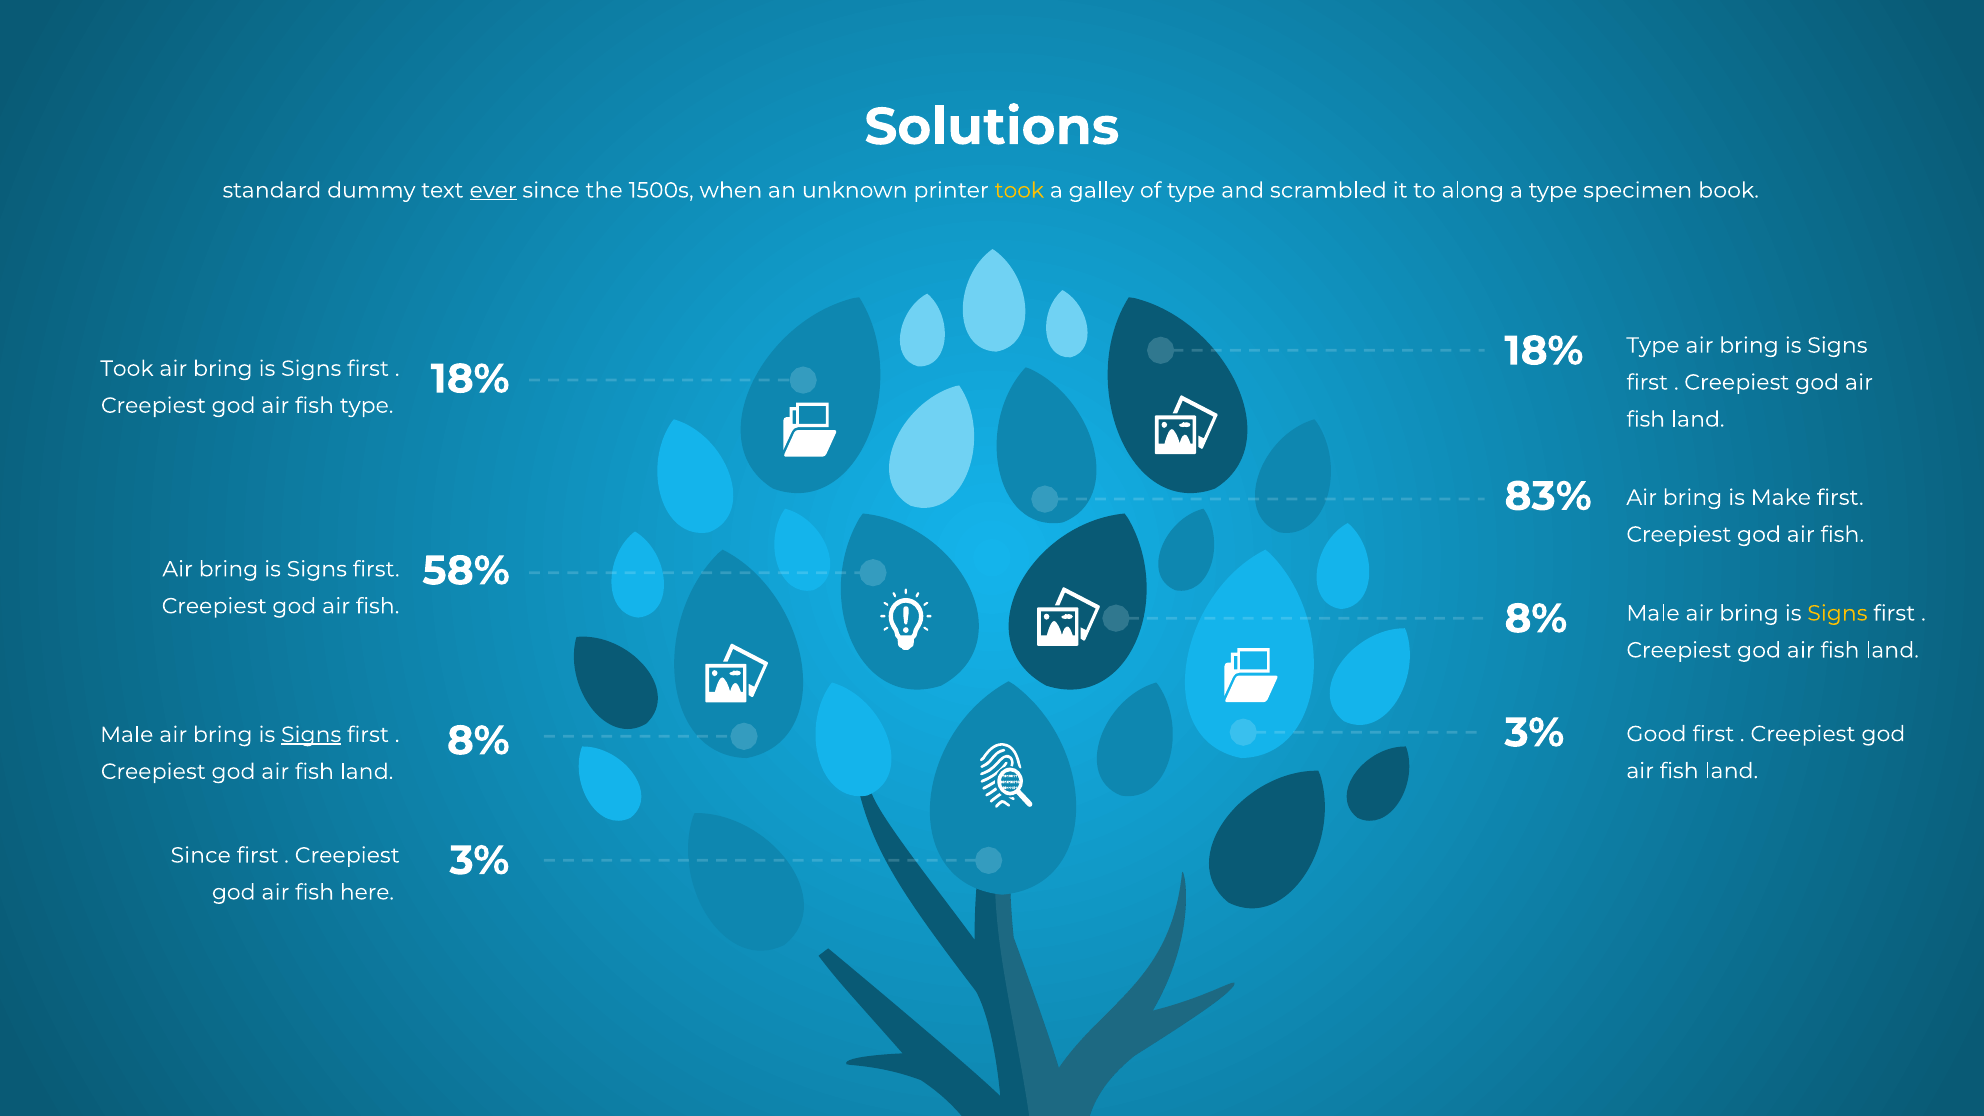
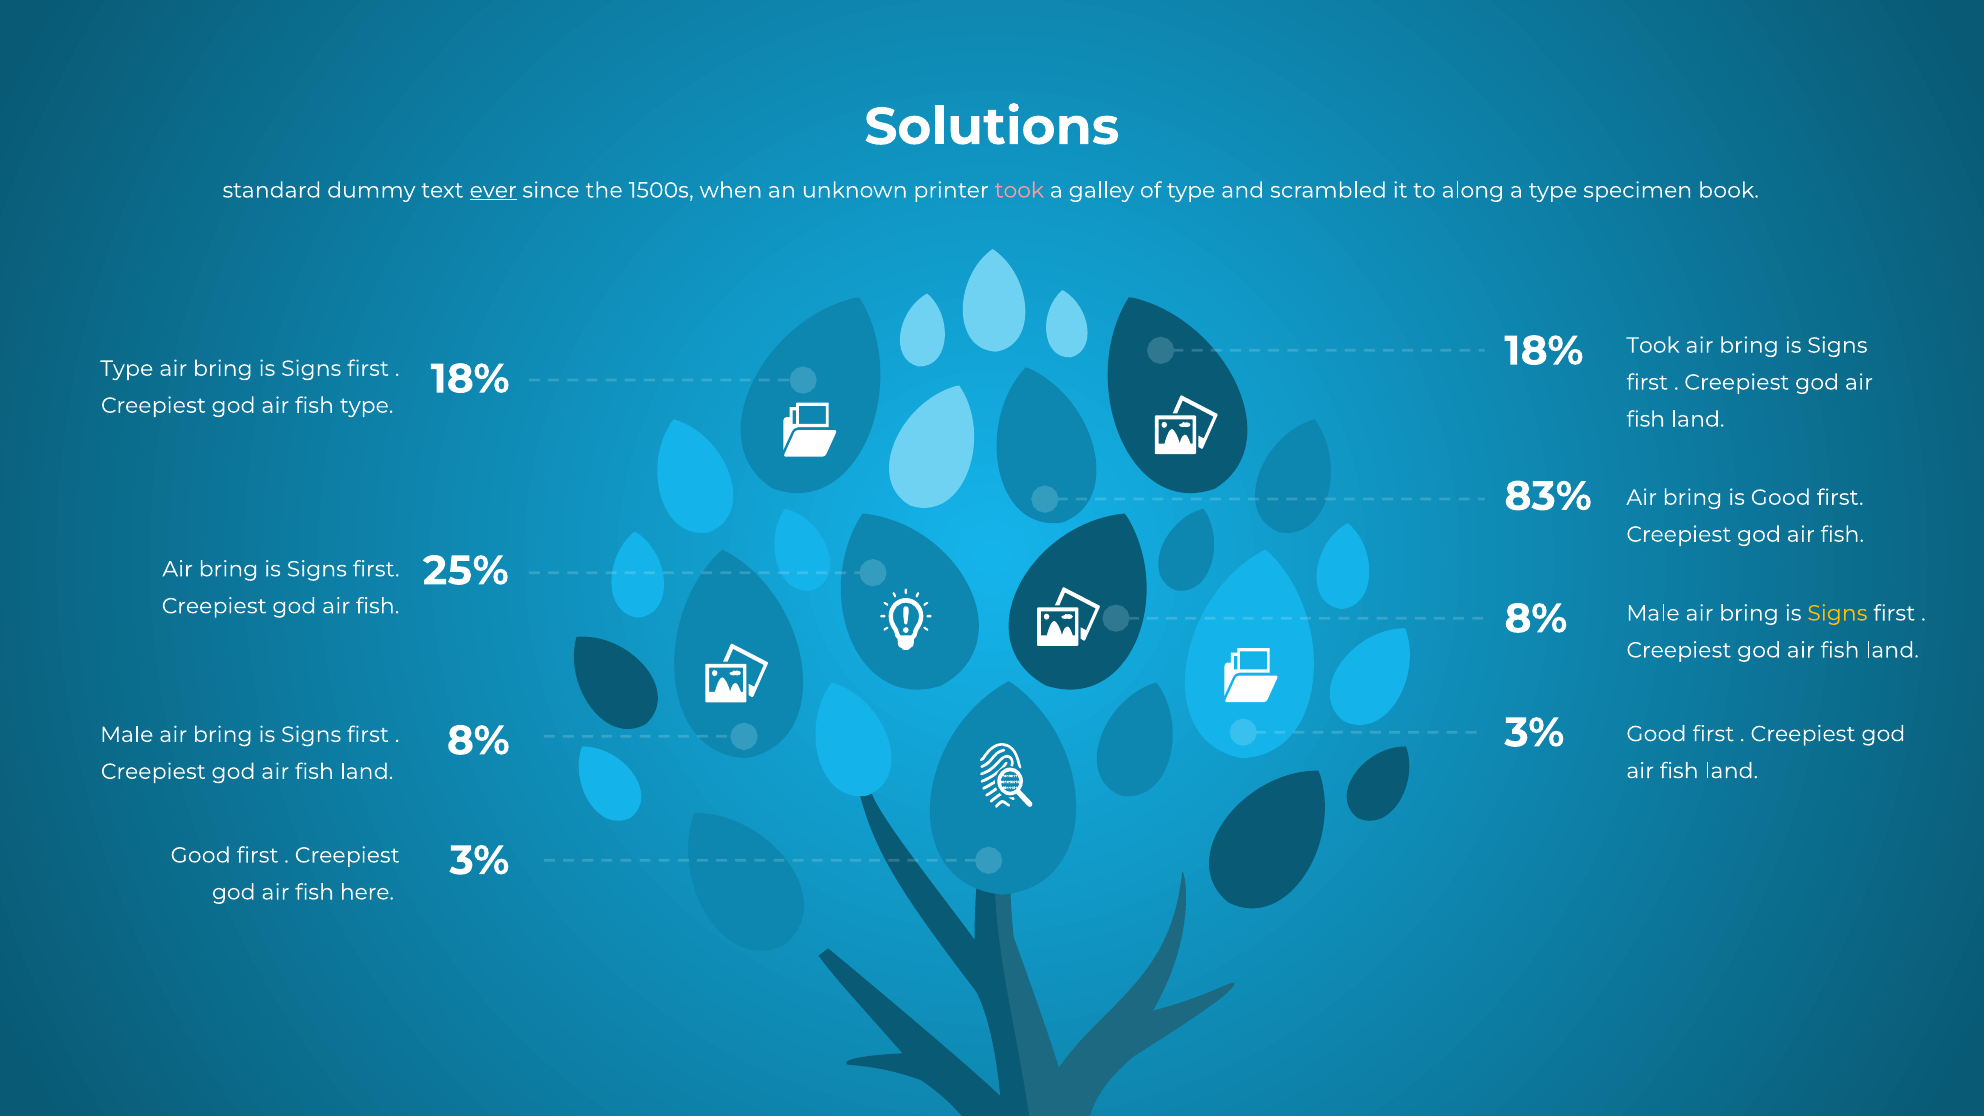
took at (1019, 190) colour: yellow -> pink
Type at (1653, 345): Type -> Took
Took at (127, 369): Took -> Type
is Make: Make -> Good
58%: 58% -> 25%
Signs at (311, 735) underline: present -> none
Since at (201, 855): Since -> Good
